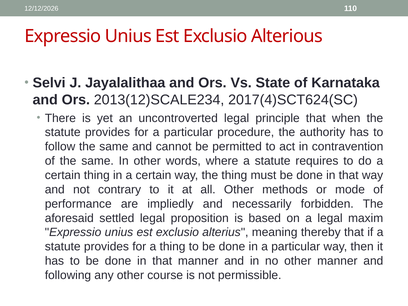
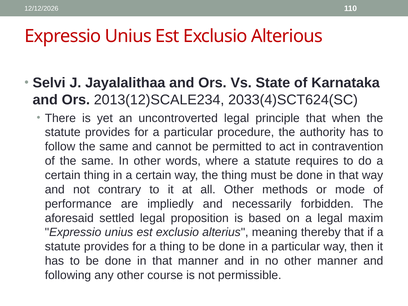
2017(4)SCT624(SC: 2017(4)SCT624(SC -> 2033(4)SCT624(SC
